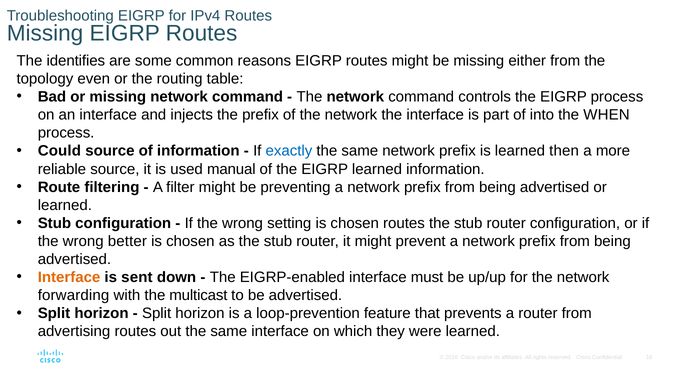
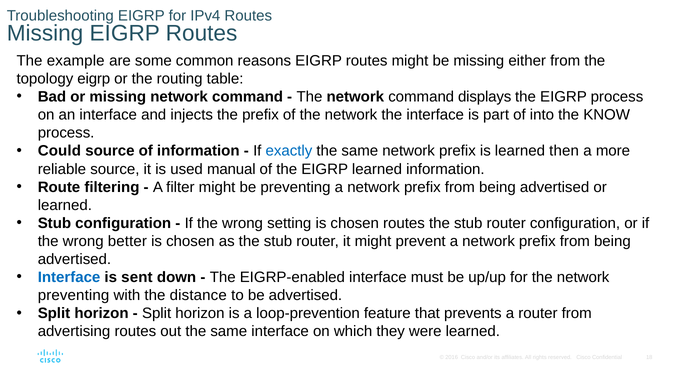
identifies: identifies -> example
topology even: even -> eigrp
controls: controls -> displays
WHEN: WHEN -> KNOW
Interface at (69, 278) colour: orange -> blue
forwarding at (74, 296): forwarding -> preventing
multicast: multicast -> distance
